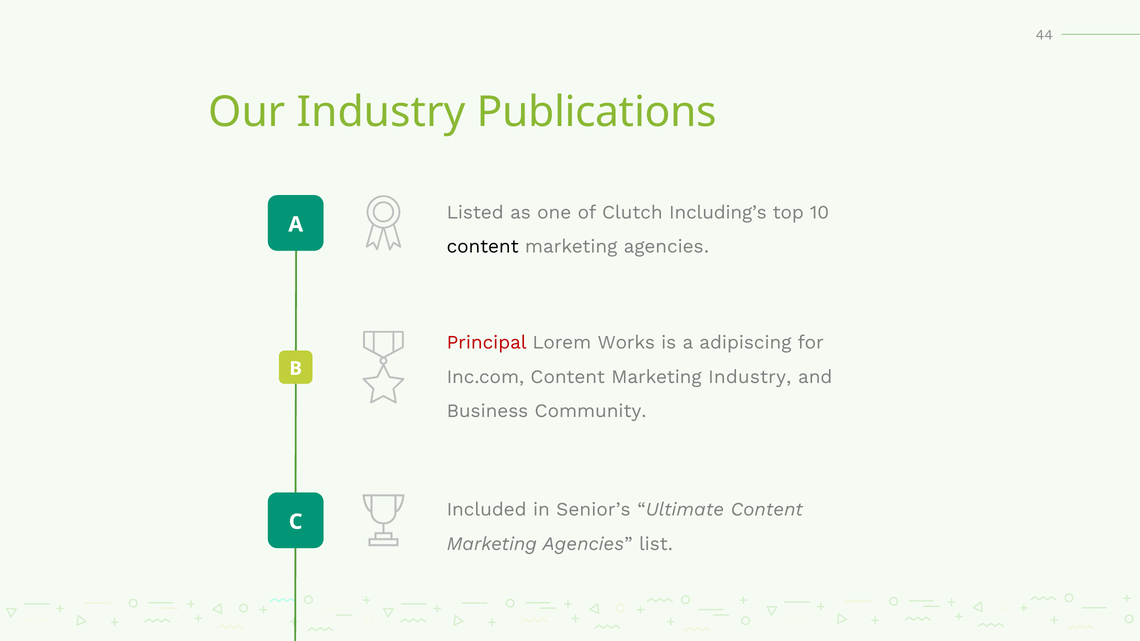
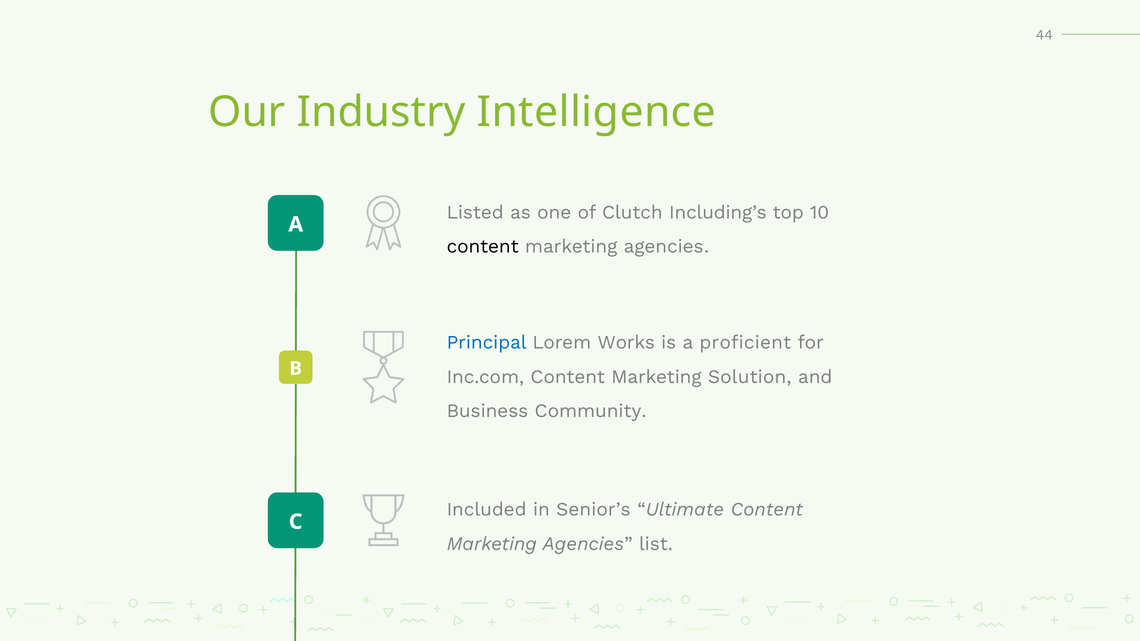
Publications: Publications -> Intelligence
Principal colour: red -> blue
adipiscing: adipiscing -> proficient
Marketing Industry: Industry -> Solution
